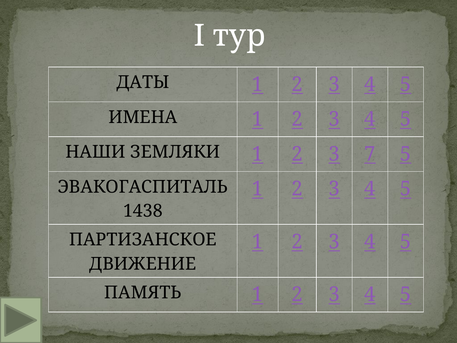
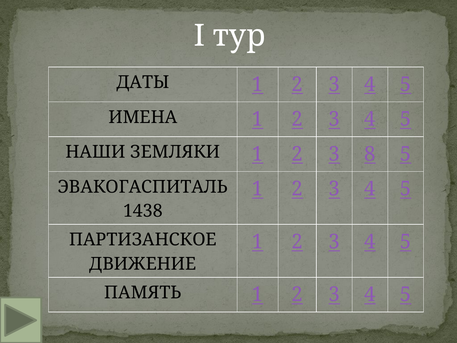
7: 7 -> 8
